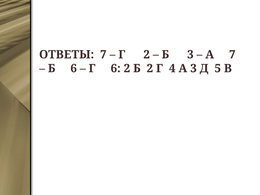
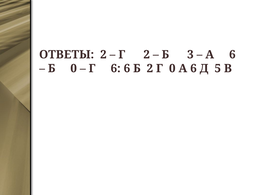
ОТВЕТЫ 7: 7 -> 2
7 at (232, 55): 7 -> 6
Б 6: 6 -> 0
6 2: 2 -> 6
Г 4: 4 -> 0
3 at (193, 68): 3 -> 6
